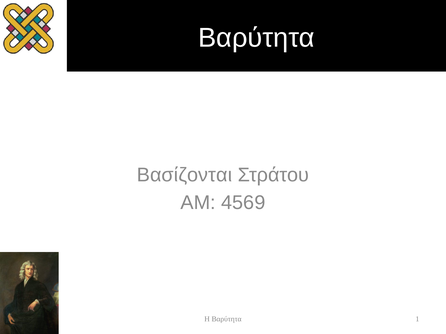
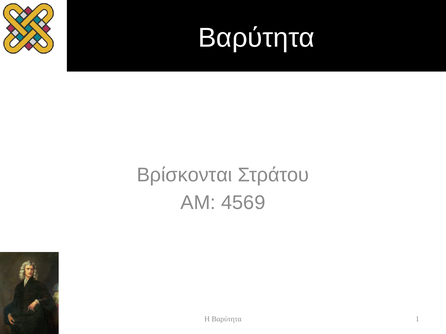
Βασίζονται: Βασίζονται -> Βρίσκονται
